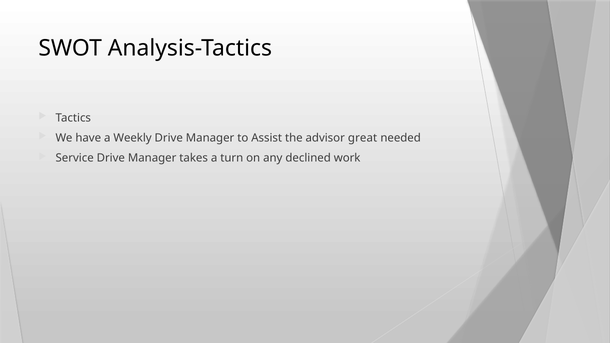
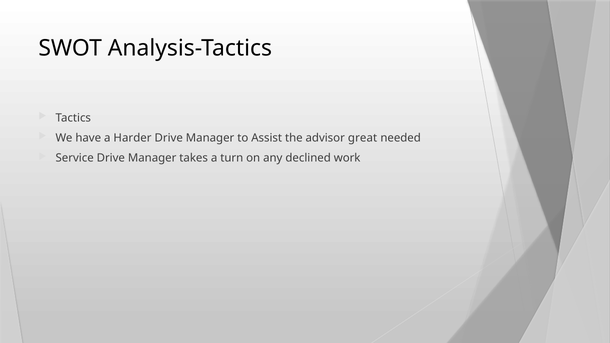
Weekly: Weekly -> Harder
